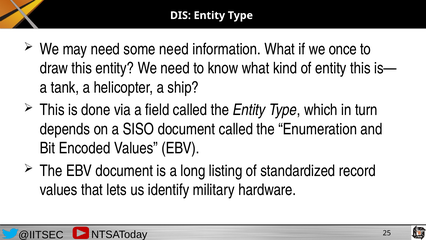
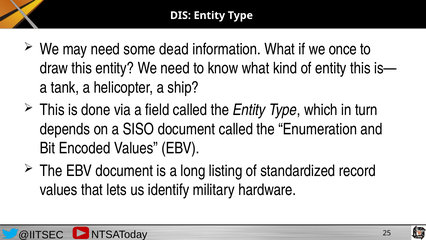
some need: need -> dead
